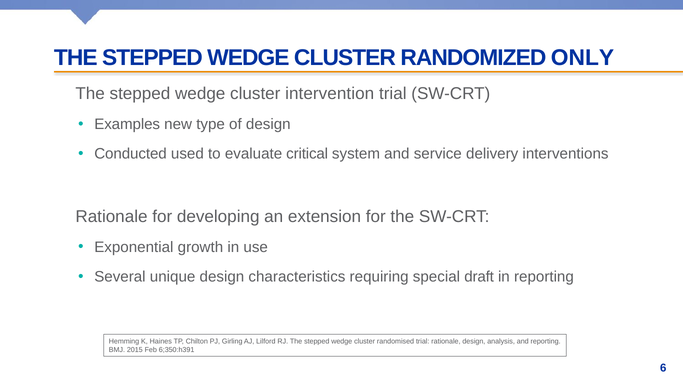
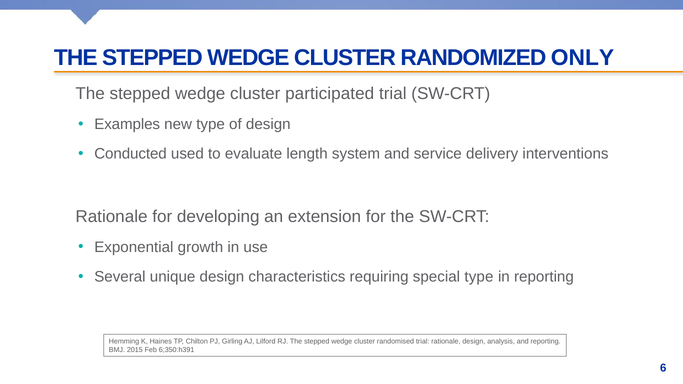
intervention: intervention -> participated
critical: critical -> length
special draft: draft -> type
